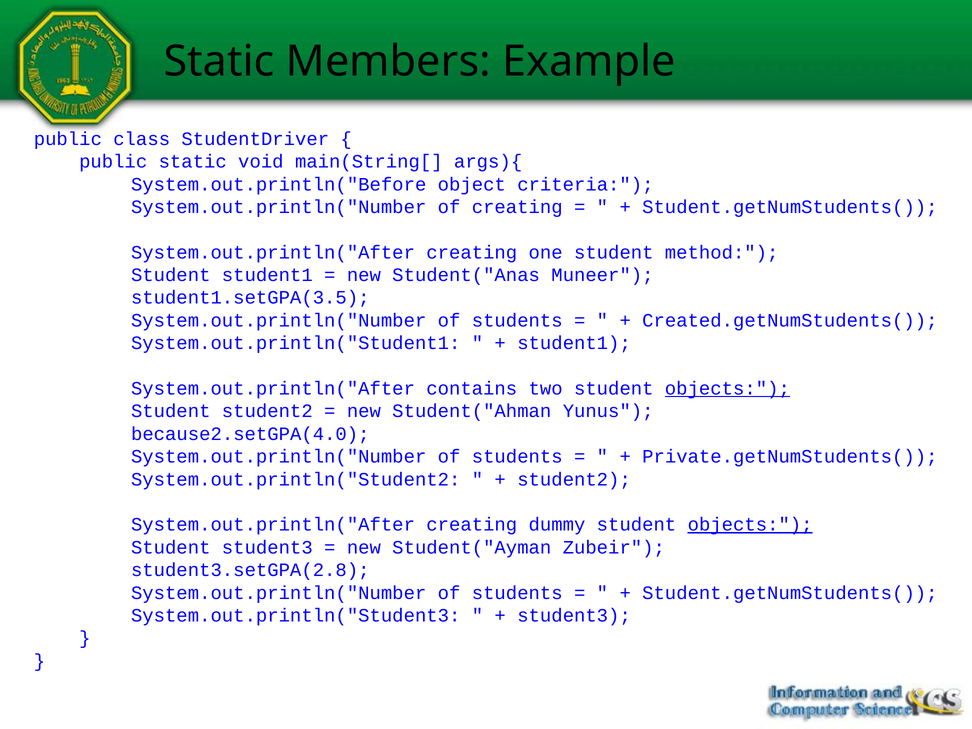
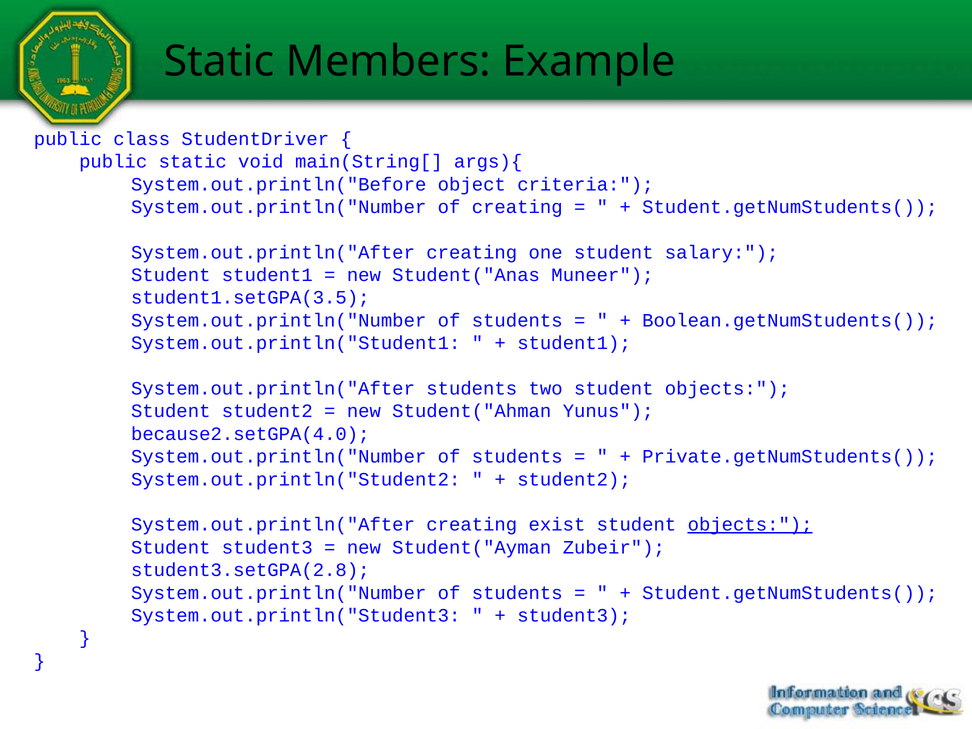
method: method -> salary
Created.getNumStudents(: Created.getNumStudents( -> Boolean.getNumStudents(
System.out.println("After contains: contains -> students
objects at (727, 389) underline: present -> none
dummy: dummy -> exist
